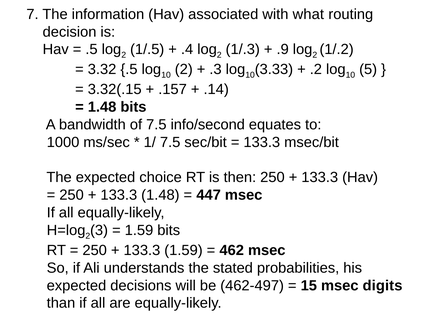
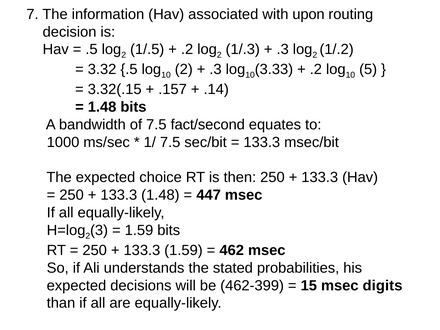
what: what -> upon
.4 at (187, 49): .4 -> .2
.9 at (283, 49): .9 -> .3
info/second: info/second -> fact/second
462-497: 462-497 -> 462-399
